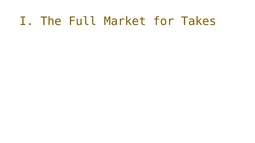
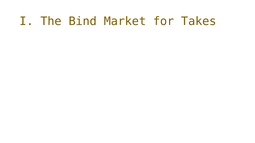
Full: Full -> Bind
